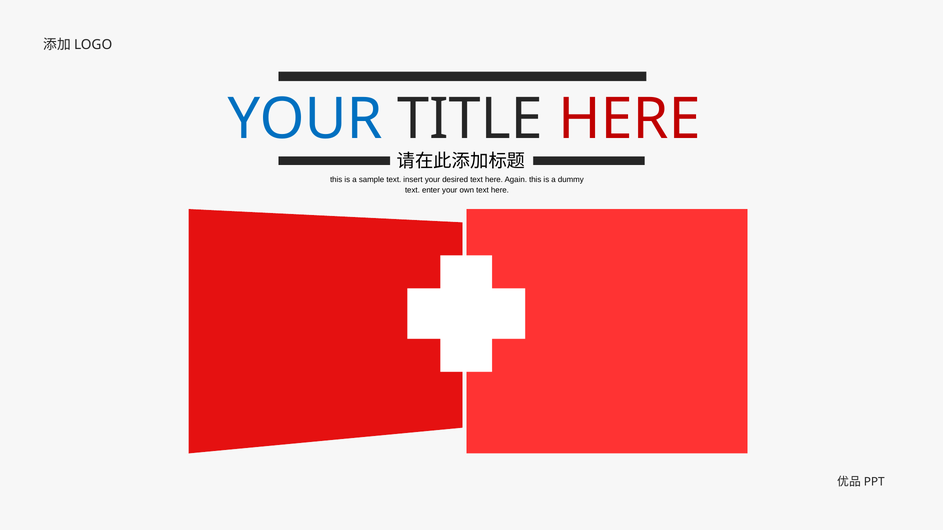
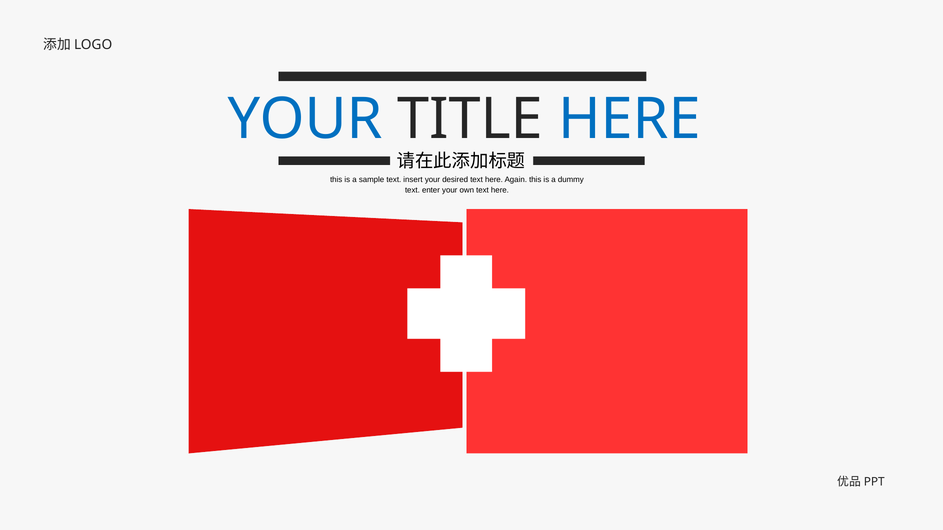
HERE at (629, 119) colour: red -> blue
